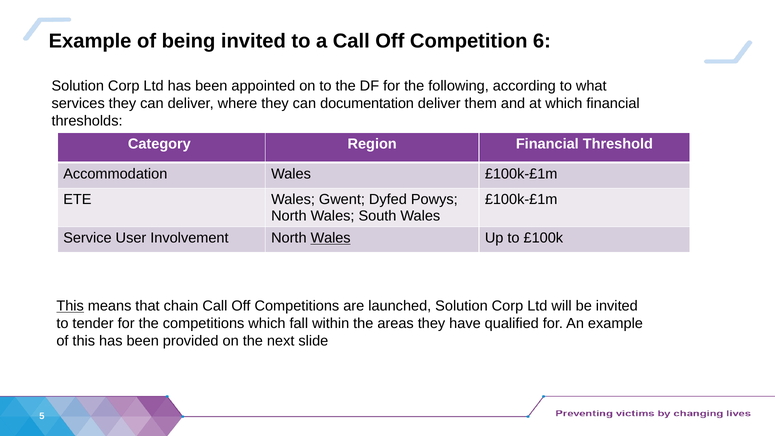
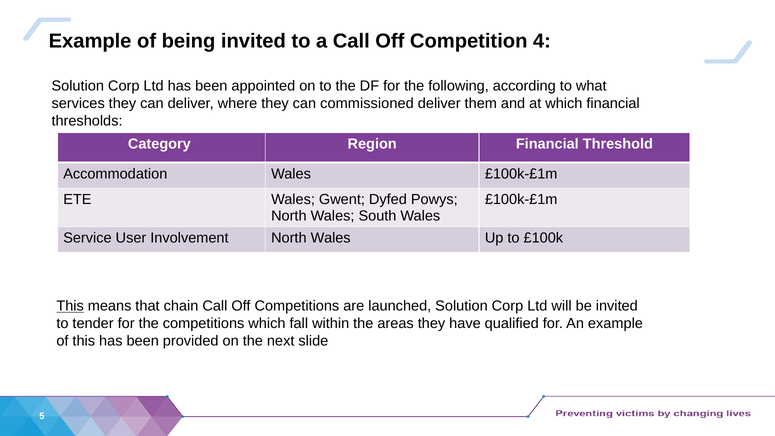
6: 6 -> 4
documentation: documentation -> commissioned
Wales at (331, 238) underline: present -> none
